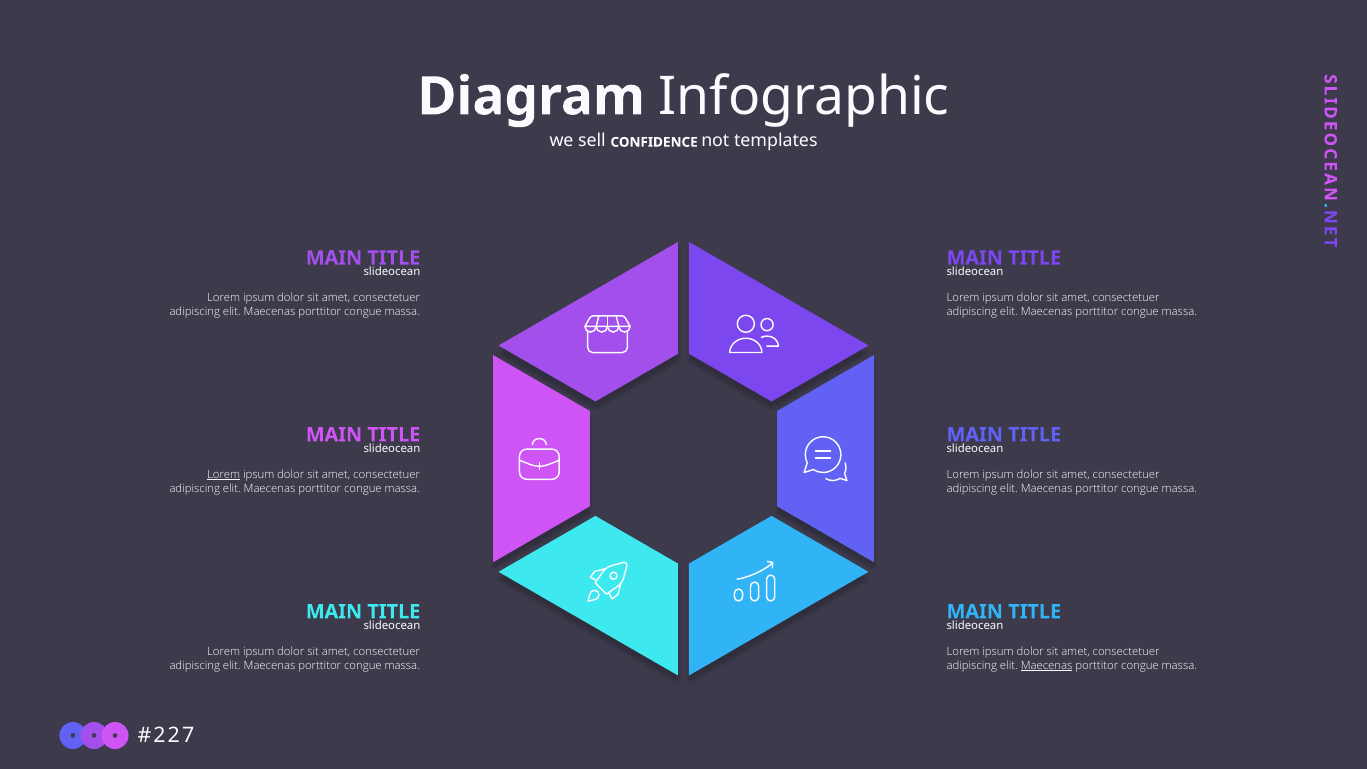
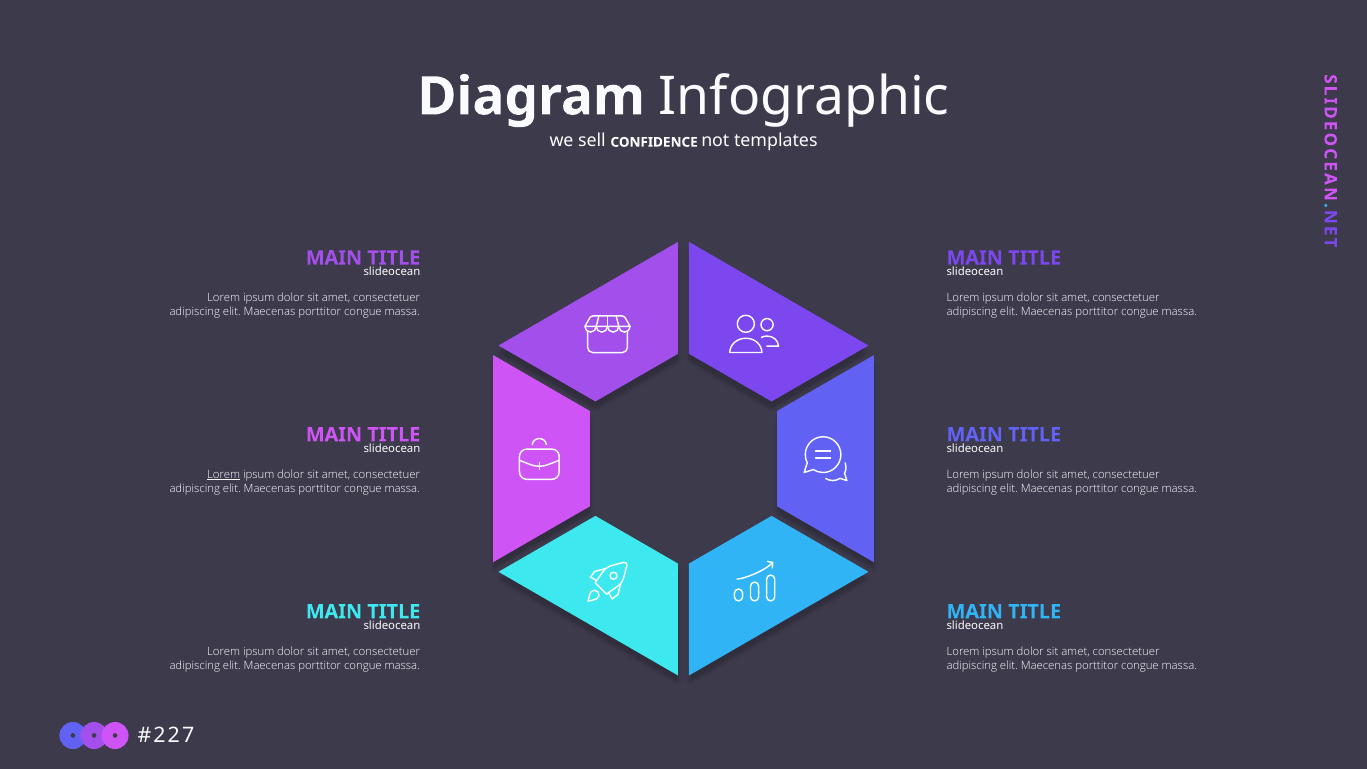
Maecenas at (1047, 665) underline: present -> none
